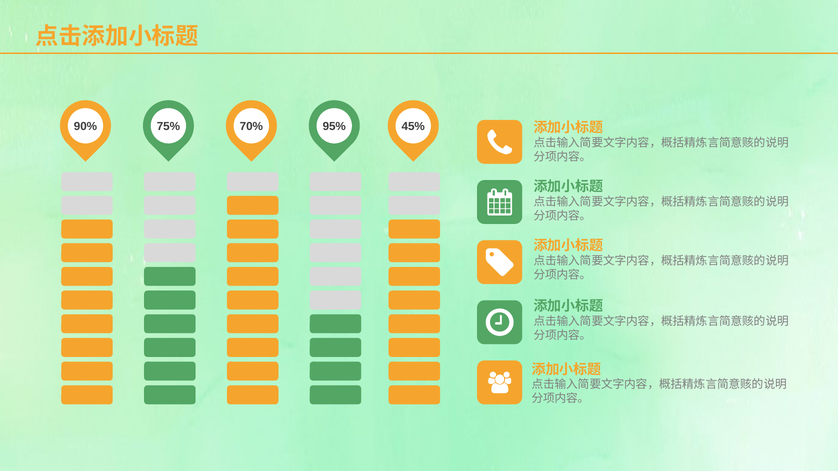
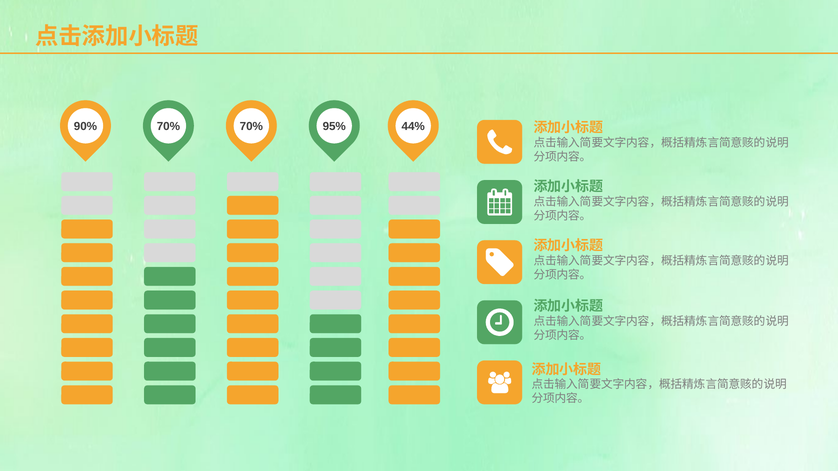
90% 75%: 75% -> 70%
45%: 45% -> 44%
